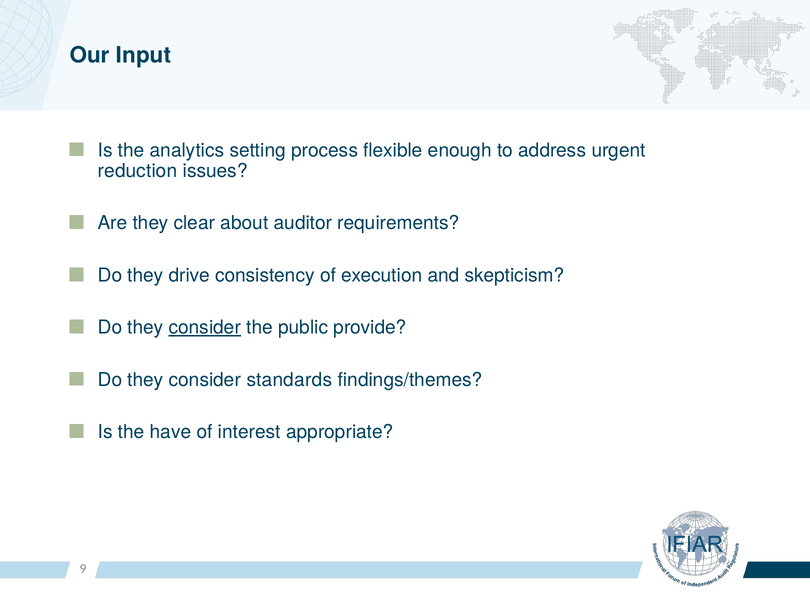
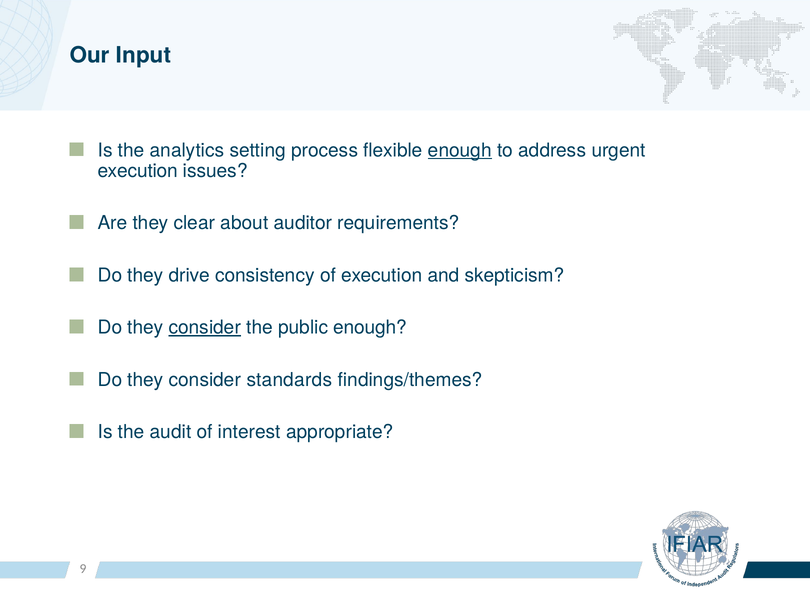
enough at (460, 150) underline: none -> present
reduction at (138, 171): reduction -> execution
public provide: provide -> enough
have: have -> audit
